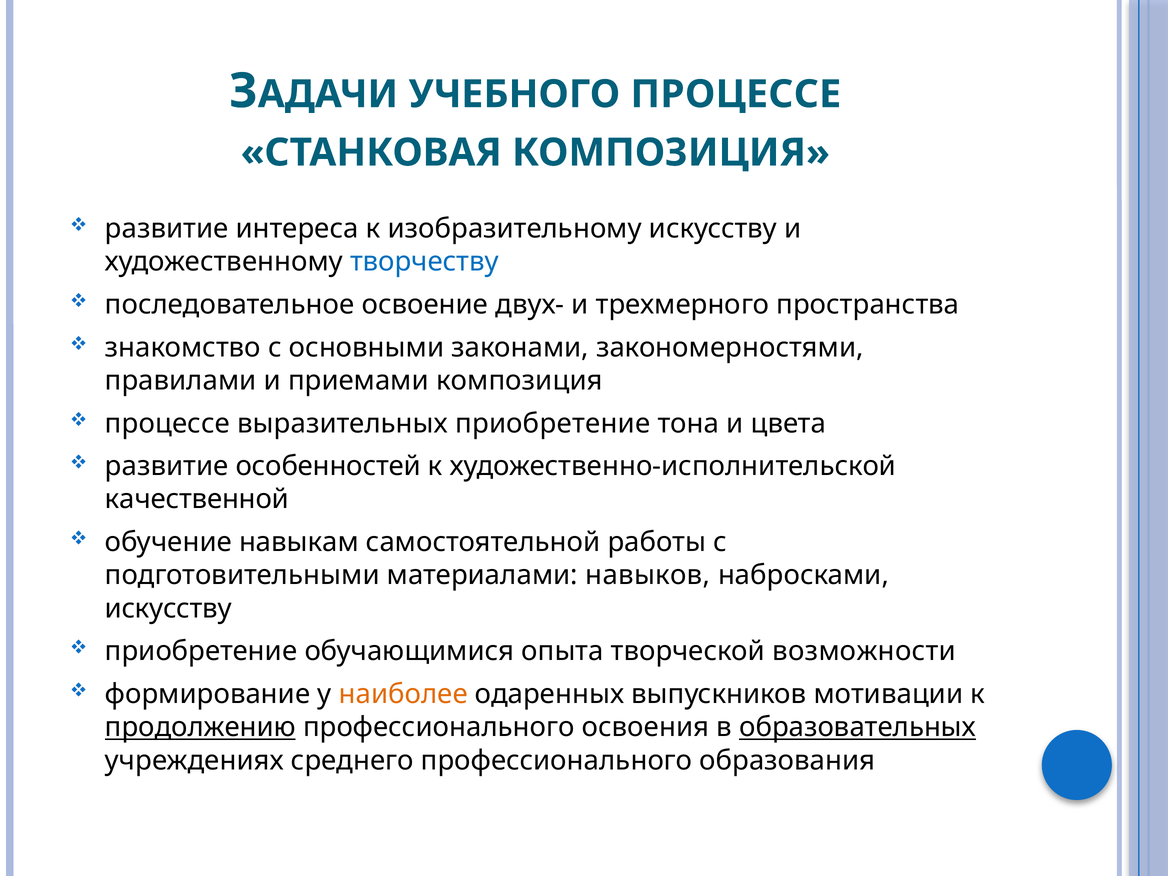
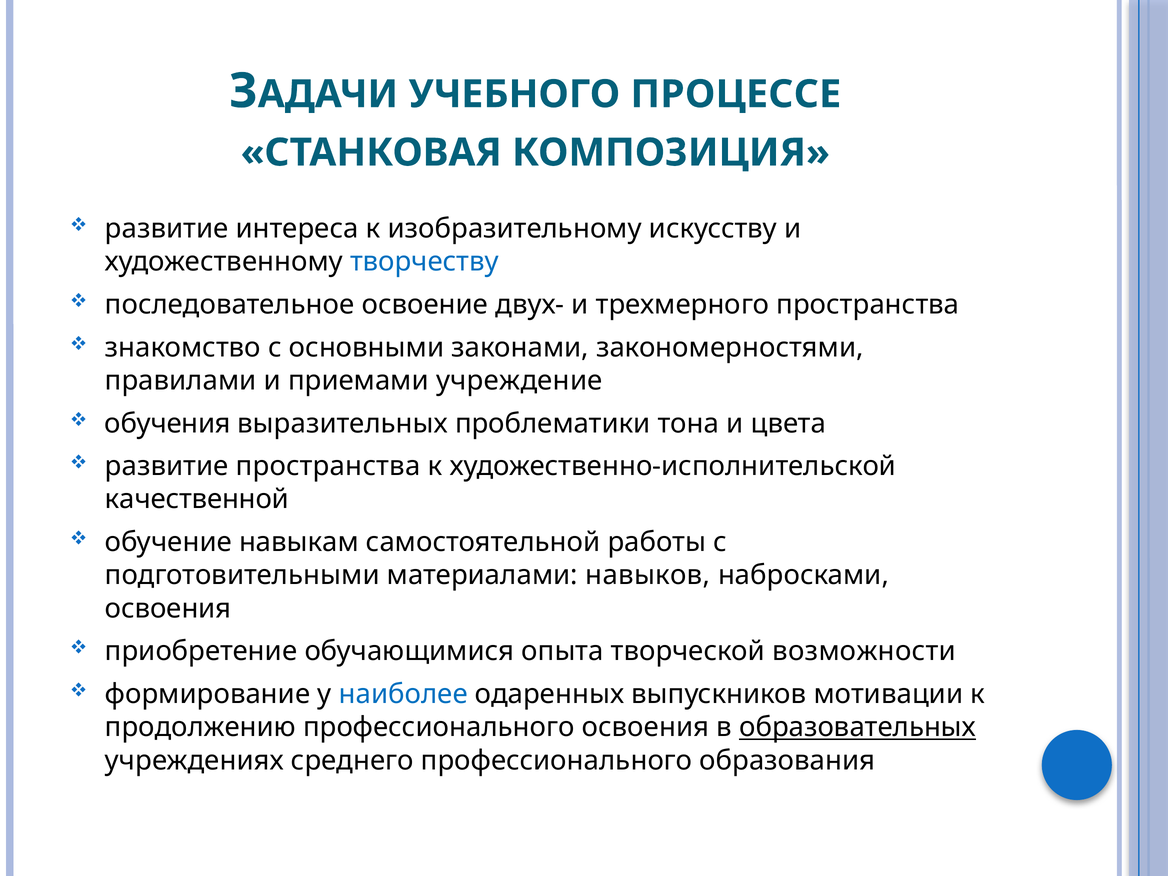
приемами композиция: композиция -> учреждение
процессе at (167, 423): процессе -> обучения
выразительных приобретение: приобретение -> проблематики
развитие особенностей: особенностей -> пространства
искусству at (168, 608): искусству -> освоения
наиболее colour: orange -> blue
продолжению underline: present -> none
